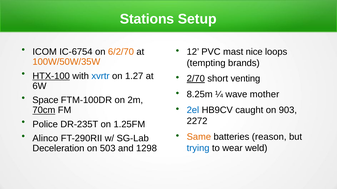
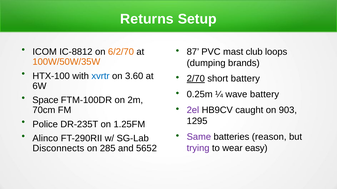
Stations: Stations -> Returns
IC-6754: IC-6754 -> IC-8812
12: 12 -> 87
nice: nice -> club
tempting: tempting -> dumping
HTX-100 underline: present -> none
1.27: 1.27 -> 3.60
short venting: venting -> battery
8.25m: 8.25m -> 0.25m
wave mother: mother -> battery
70cm underline: present -> none
2el colour: blue -> purple
2272: 2272 -> 1295
Same colour: orange -> purple
trying colour: blue -> purple
weld: weld -> easy
Deceleration: Deceleration -> Disconnects
503: 503 -> 285
1298: 1298 -> 5652
